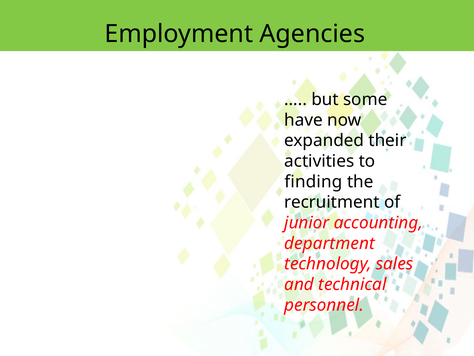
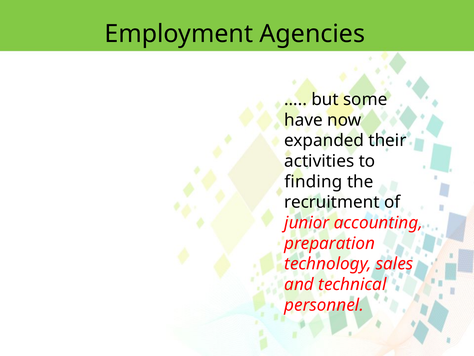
department: department -> preparation
